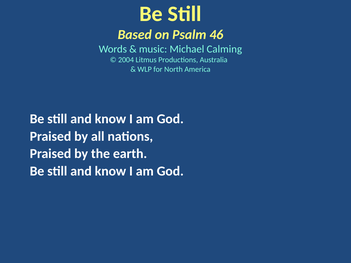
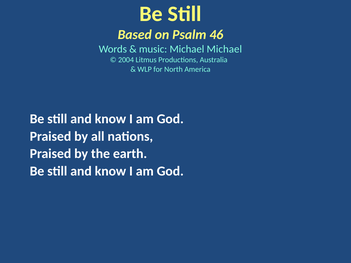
Michael Calming: Calming -> Michael
